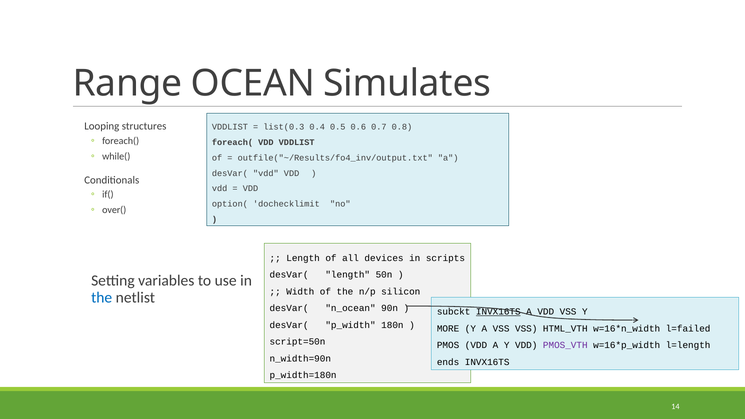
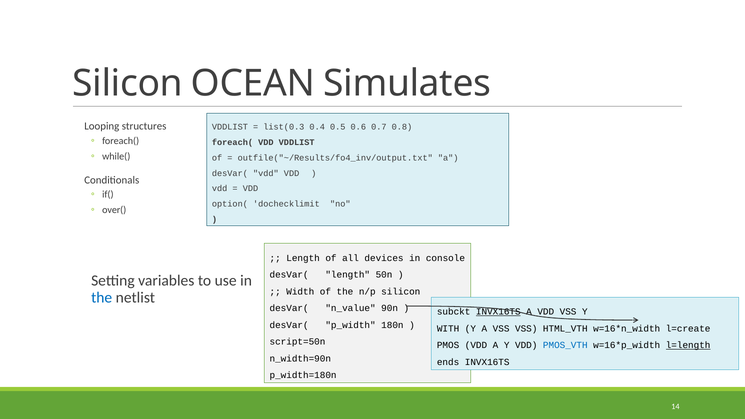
Range at (128, 83): Range -> Silicon
scripts: scripts -> console
n_ocean: n_ocean -> n_value
MORE: MORE -> WITH
l=failed: l=failed -> l=create
PMOS_VTH colour: purple -> blue
l=length underline: none -> present
